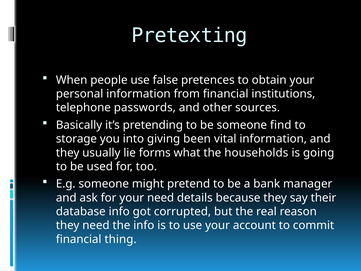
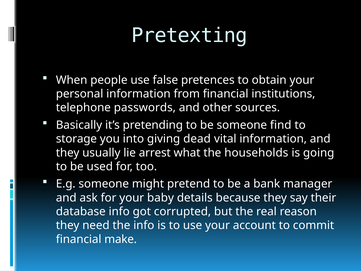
been: been -> dead
forms: forms -> arrest
your need: need -> baby
thing: thing -> make
